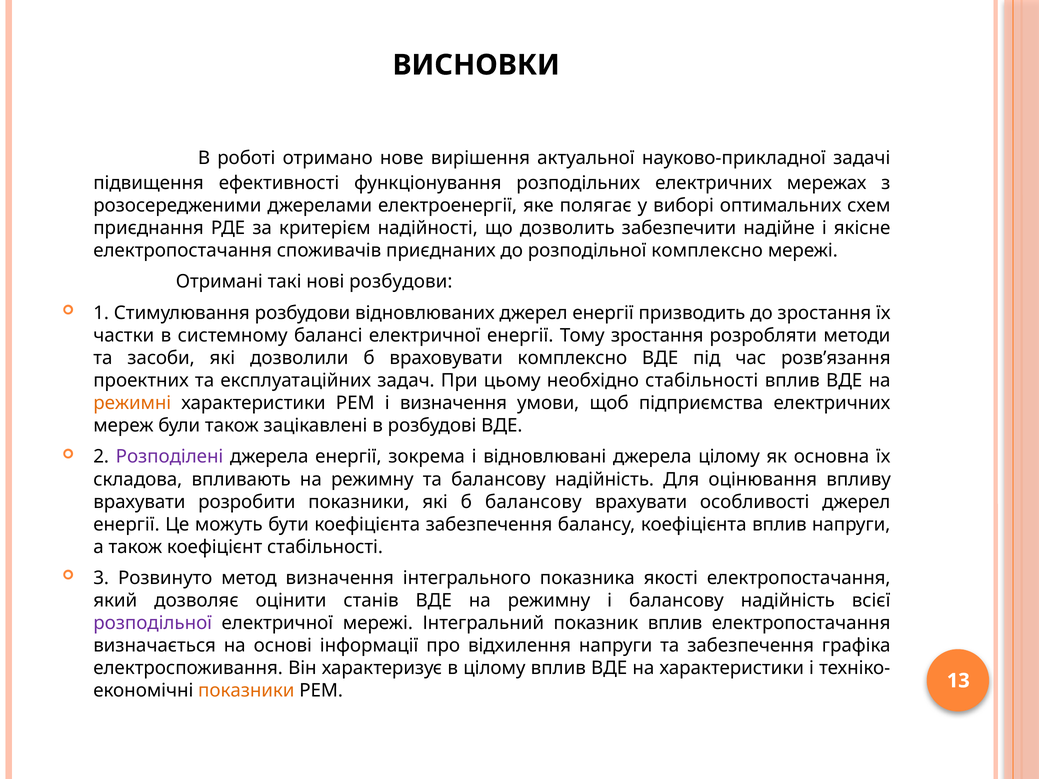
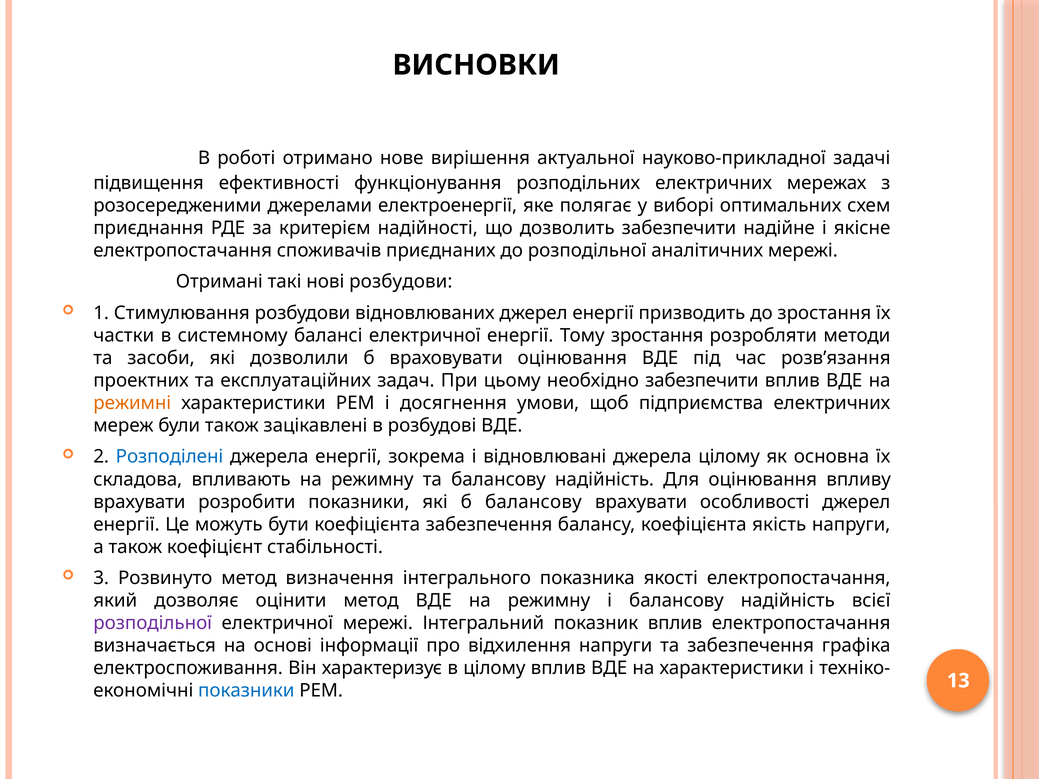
розподільної комплексно: комплексно -> аналітичних
враховувати комплексно: комплексно -> оцінювання
необхідно стабільності: стабільності -> забезпечити
і визначення: визначення -> досягнення
Розподілені colour: purple -> blue
коефіцієнта вплив: вплив -> якість
оцінити станів: станів -> метод
показники at (246, 691) colour: orange -> blue
